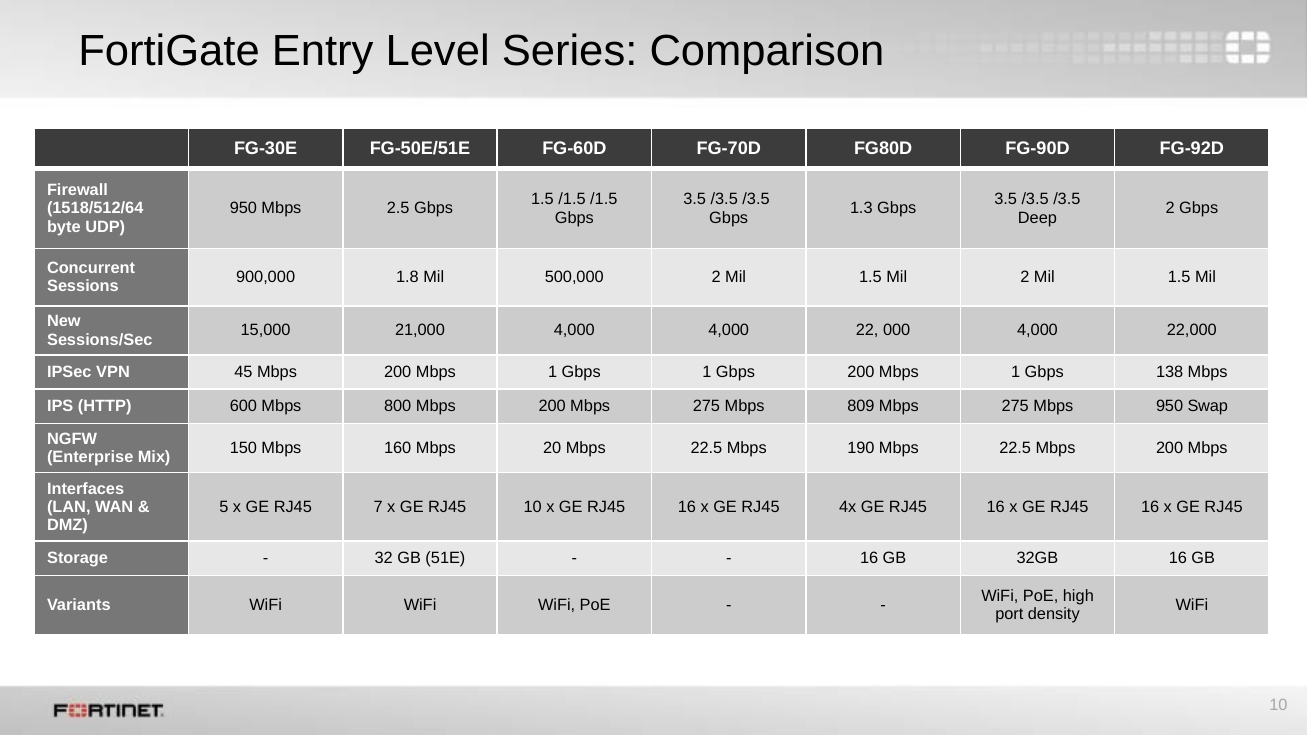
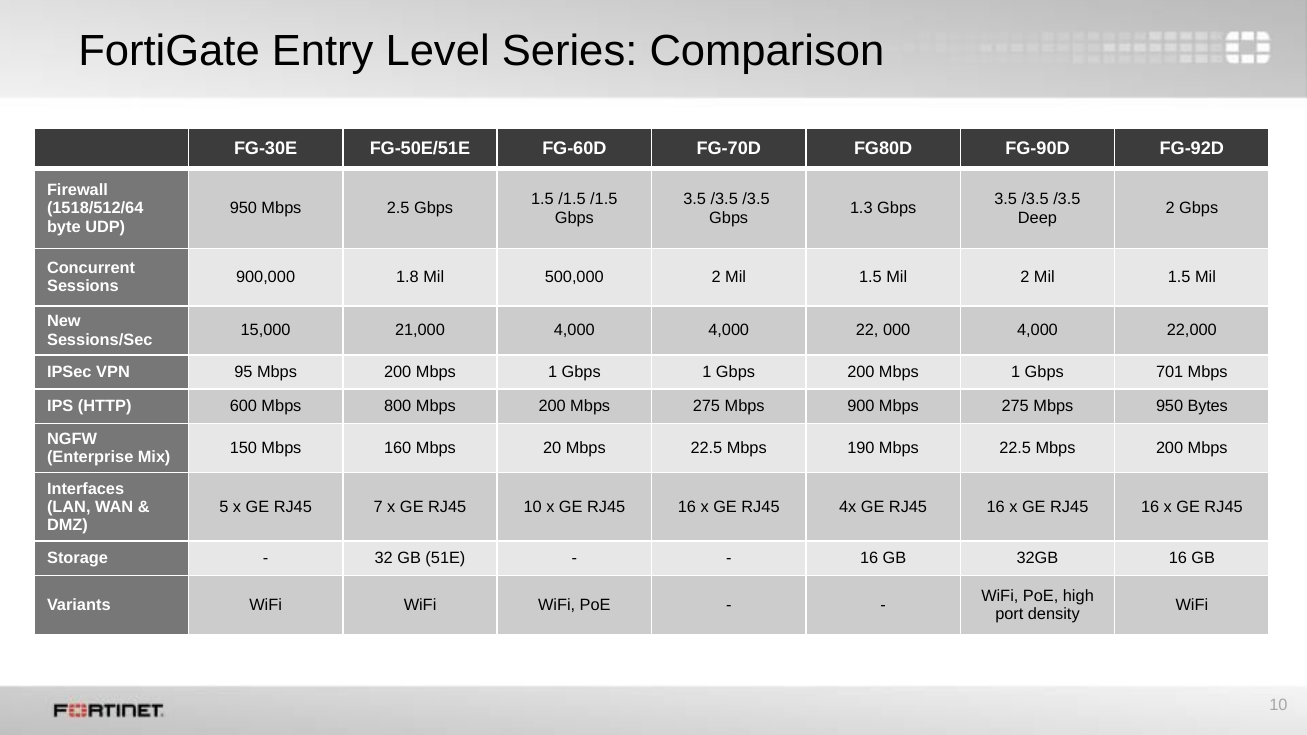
45: 45 -> 95
138: 138 -> 701
809: 809 -> 900
Swap: Swap -> Bytes
